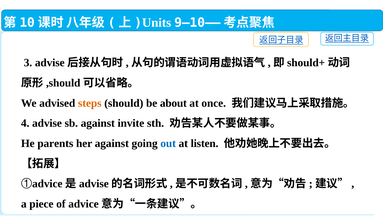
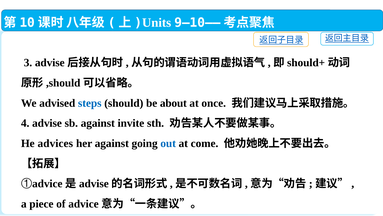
steps colour: orange -> blue
parents: parents -> advices
listen: listen -> come
